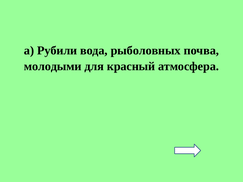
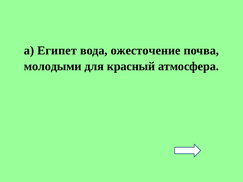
Рубили: Рубили -> Египет
рыболовных: рыболовных -> ожесточение
